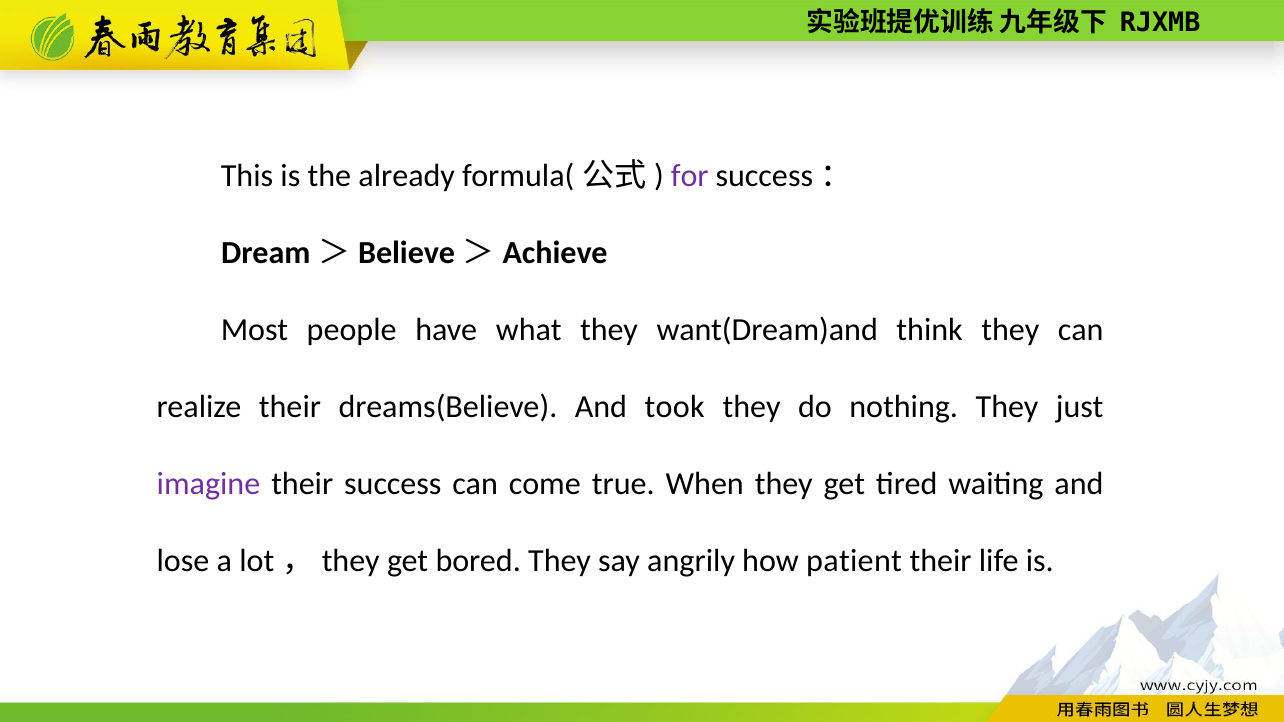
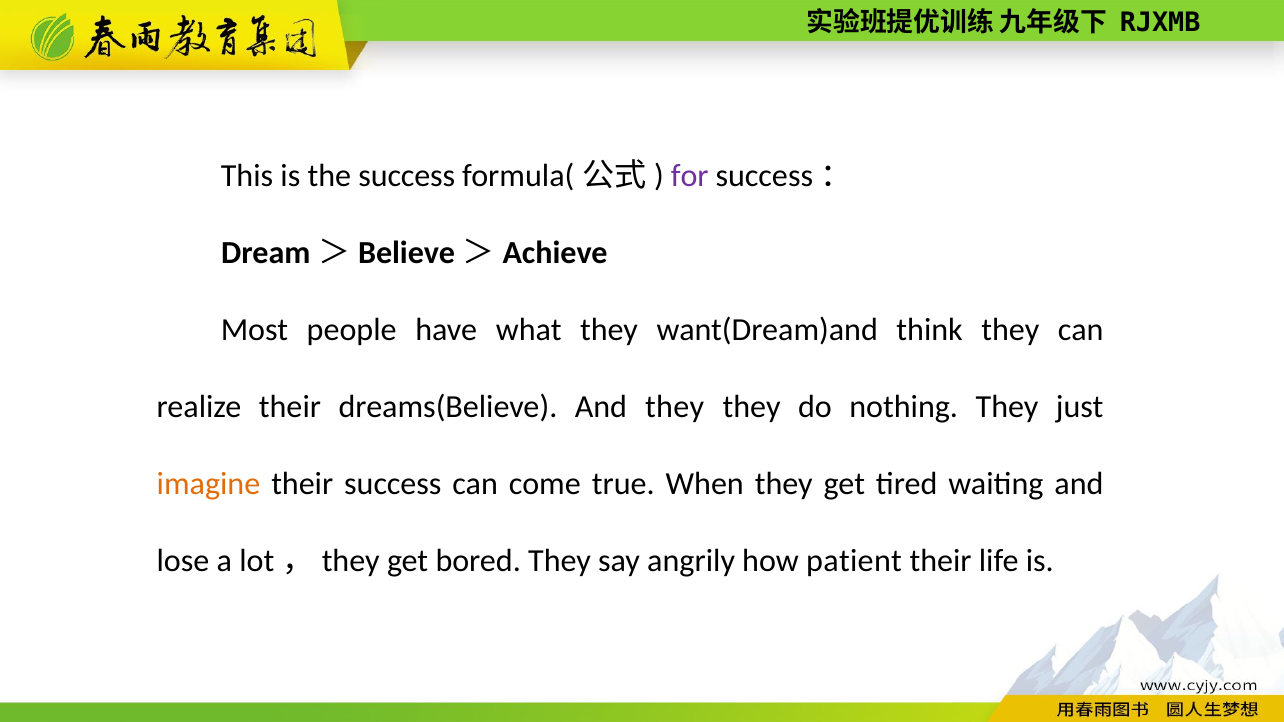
the already: already -> success
And took: took -> they
imagine colour: purple -> orange
